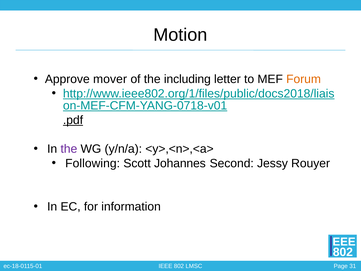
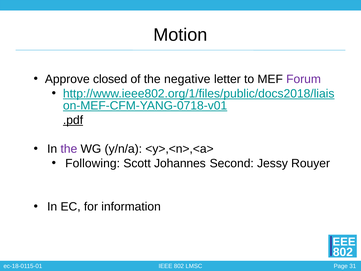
mover: mover -> closed
including: including -> negative
Forum colour: orange -> purple
